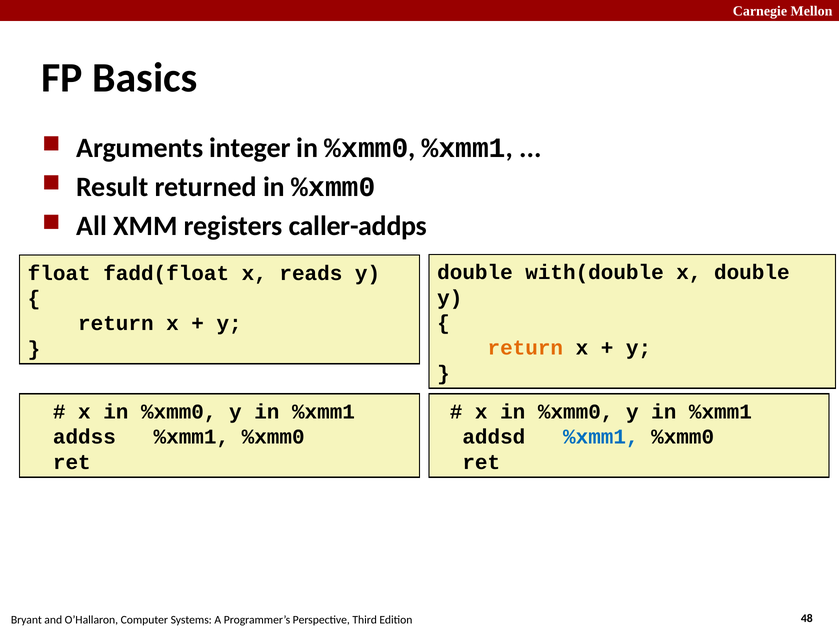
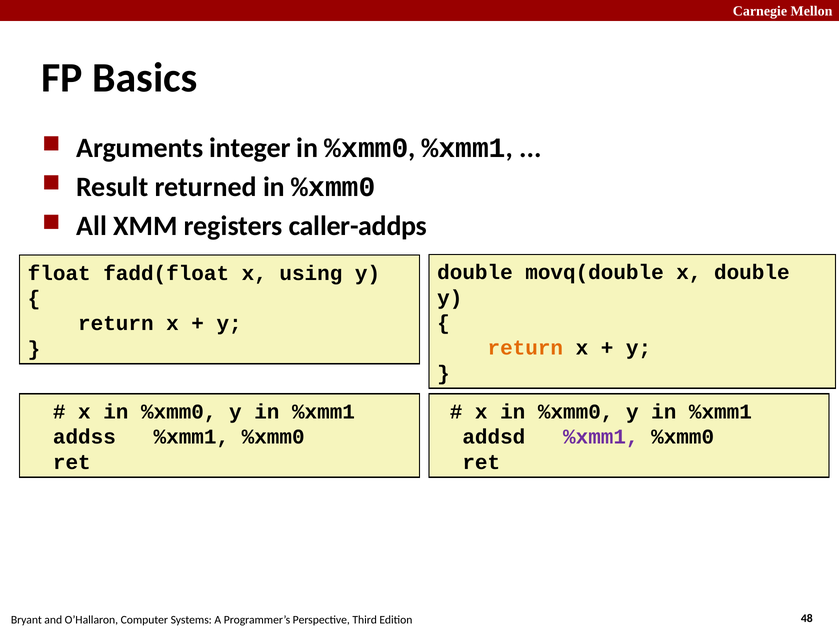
with(double: with(double -> movq(double
reads: reads -> using
%xmm1 at (601, 437) colour: blue -> purple
